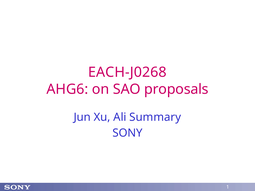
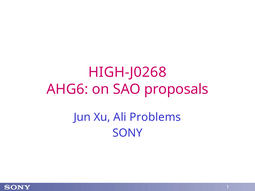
EACH-J0268: EACH-J0268 -> HIGH-J0268
Summary: Summary -> Problems
